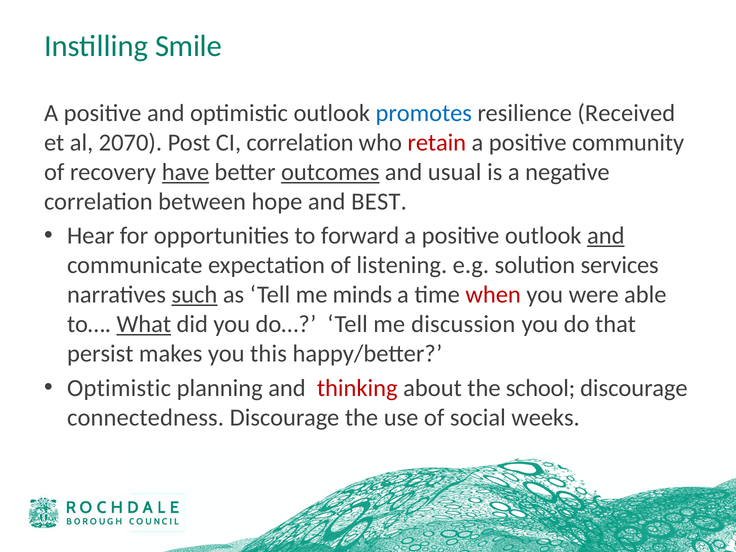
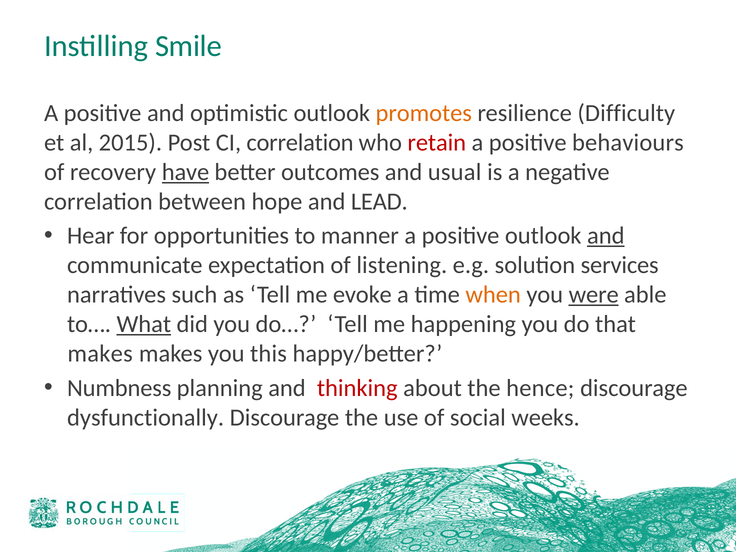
promotes colour: blue -> orange
Received: Received -> Difficulty
2070: 2070 -> 2015
community: community -> behaviours
outcomes underline: present -> none
BEST: BEST -> LEAD
forward: forward -> manner
such underline: present -> none
minds: minds -> evoke
when colour: red -> orange
were underline: none -> present
discussion: discussion -> happening
persist at (100, 354): persist -> makes
Optimistic at (119, 388): Optimistic -> Numbness
school: school -> hence
connectedness: connectedness -> dysfunctionally
